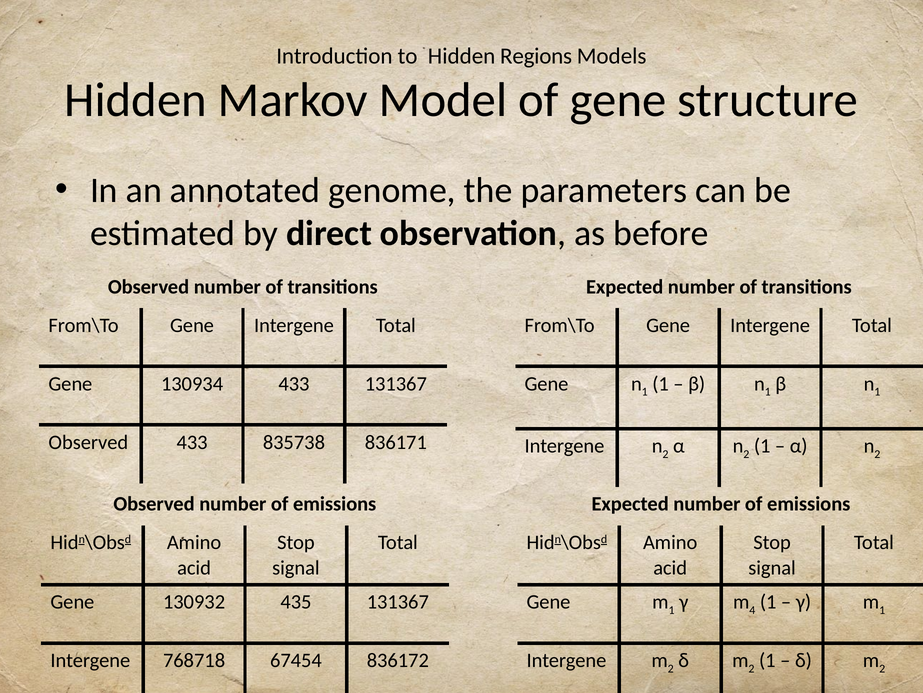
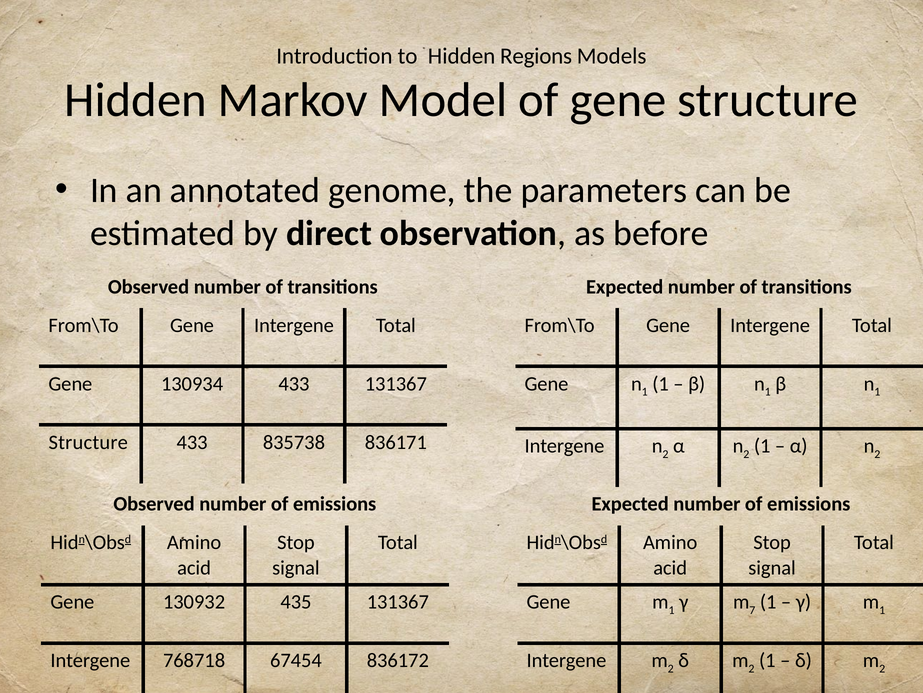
Observed at (88, 442): Observed -> Structure
4: 4 -> 7
